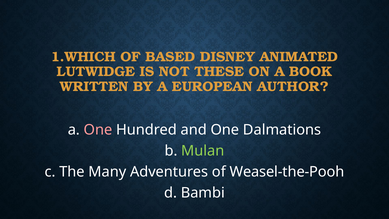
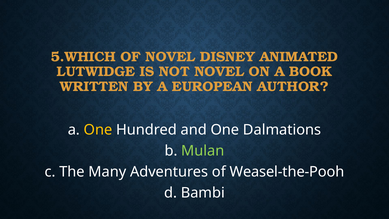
1.WHICH: 1.WHICH -> 5.WHICH
OF BASED: BASED -> NOVEL
NOT THESE: THESE -> NOVEL
One at (98, 130) colour: pink -> yellow
